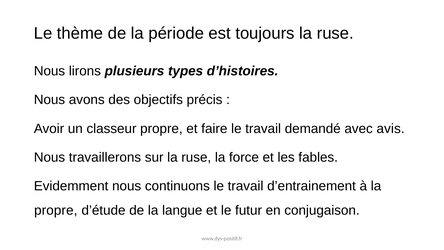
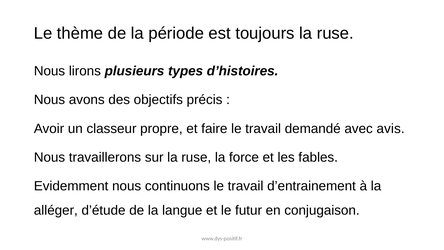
propre at (56, 210): propre -> alléger
